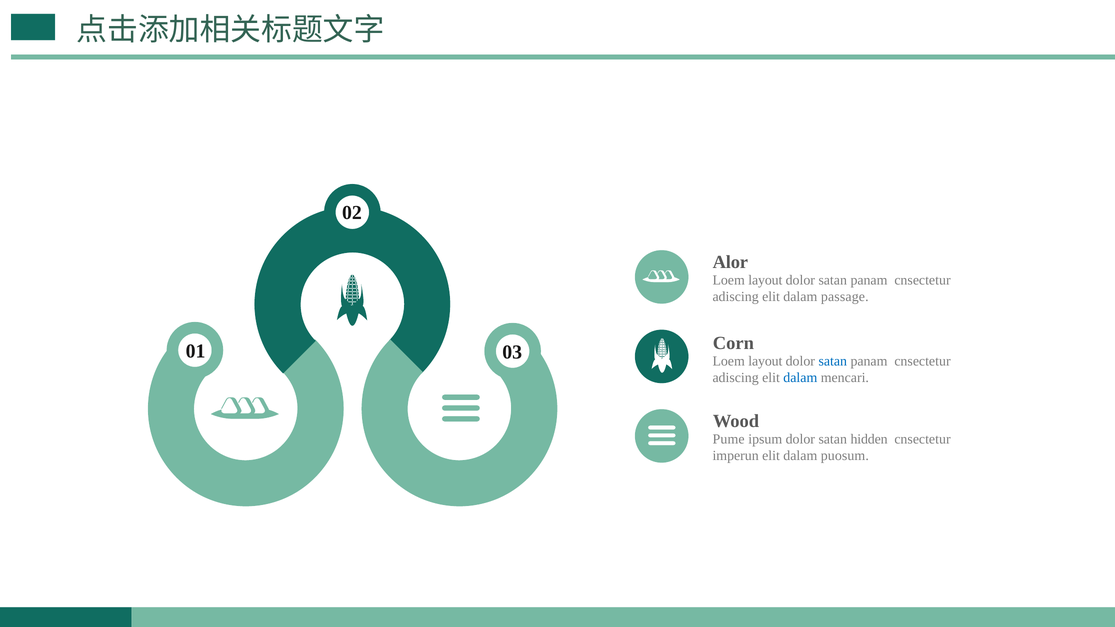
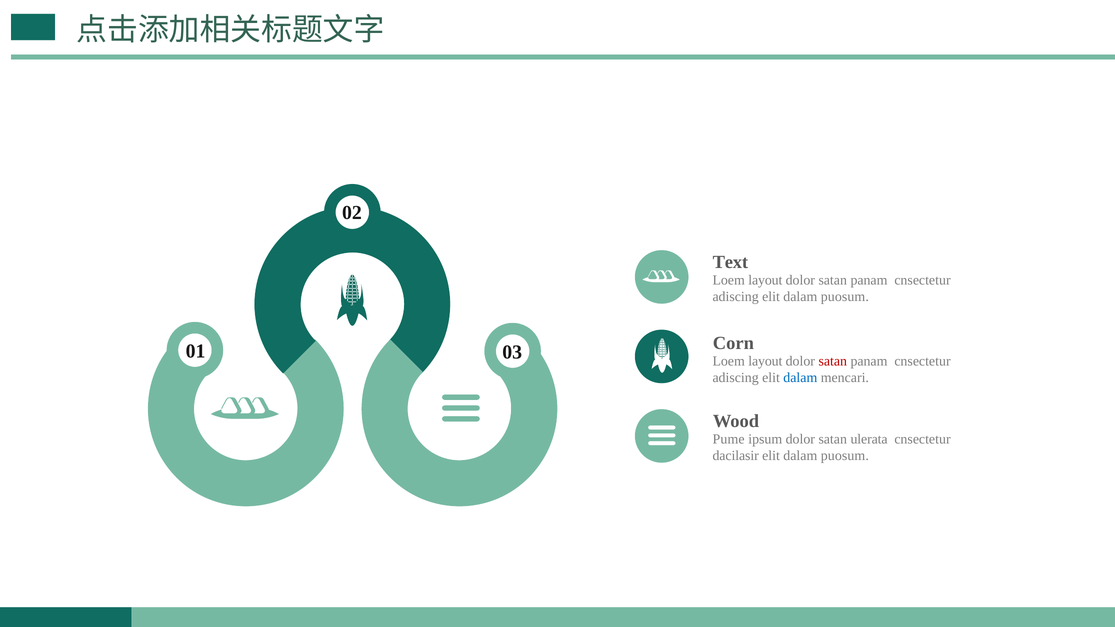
Alor: Alor -> Text
adiscing elit dalam passage: passage -> puosum
satan at (833, 361) colour: blue -> red
hidden: hidden -> ulerata
imperun: imperun -> dacilasir
